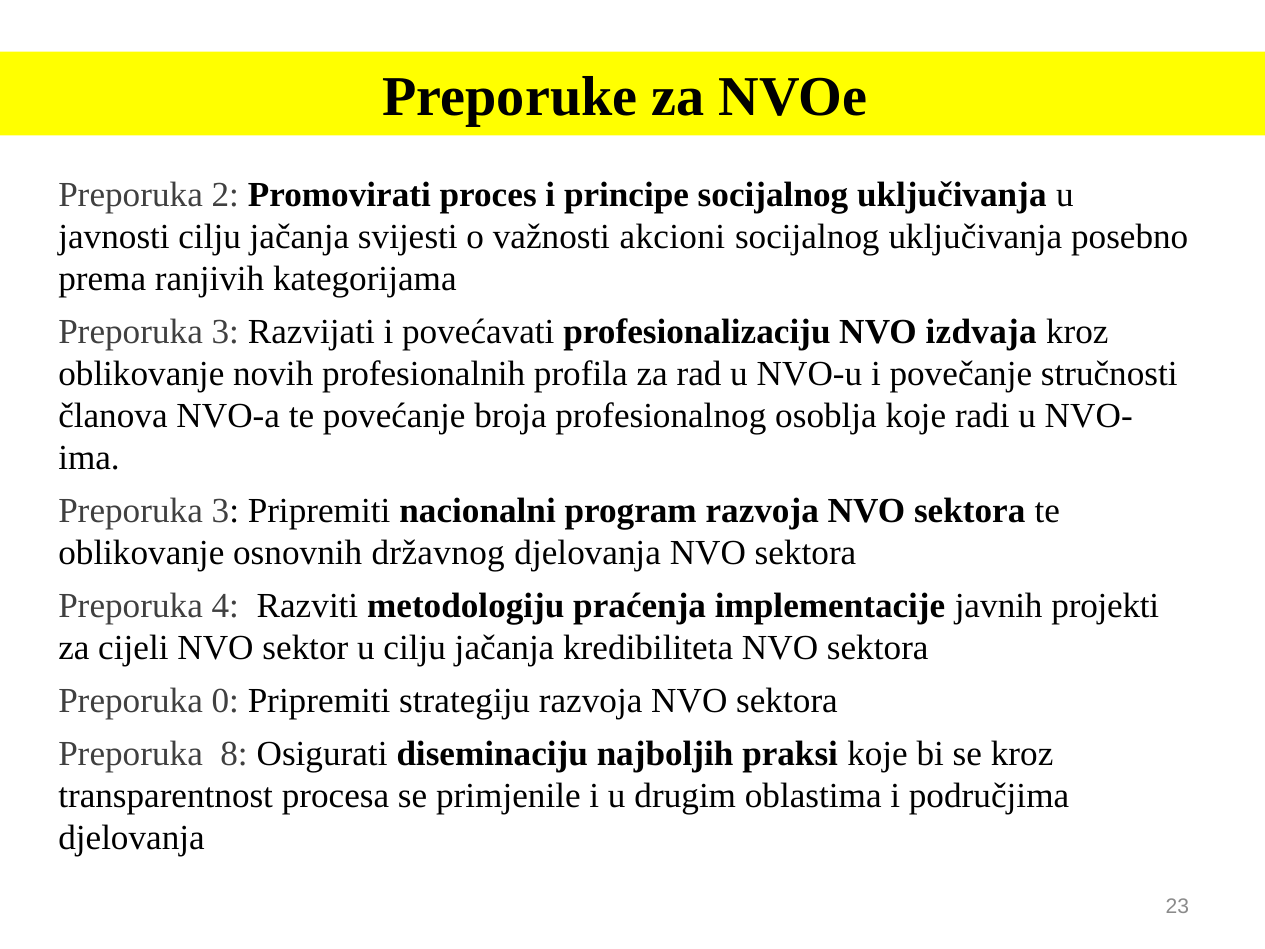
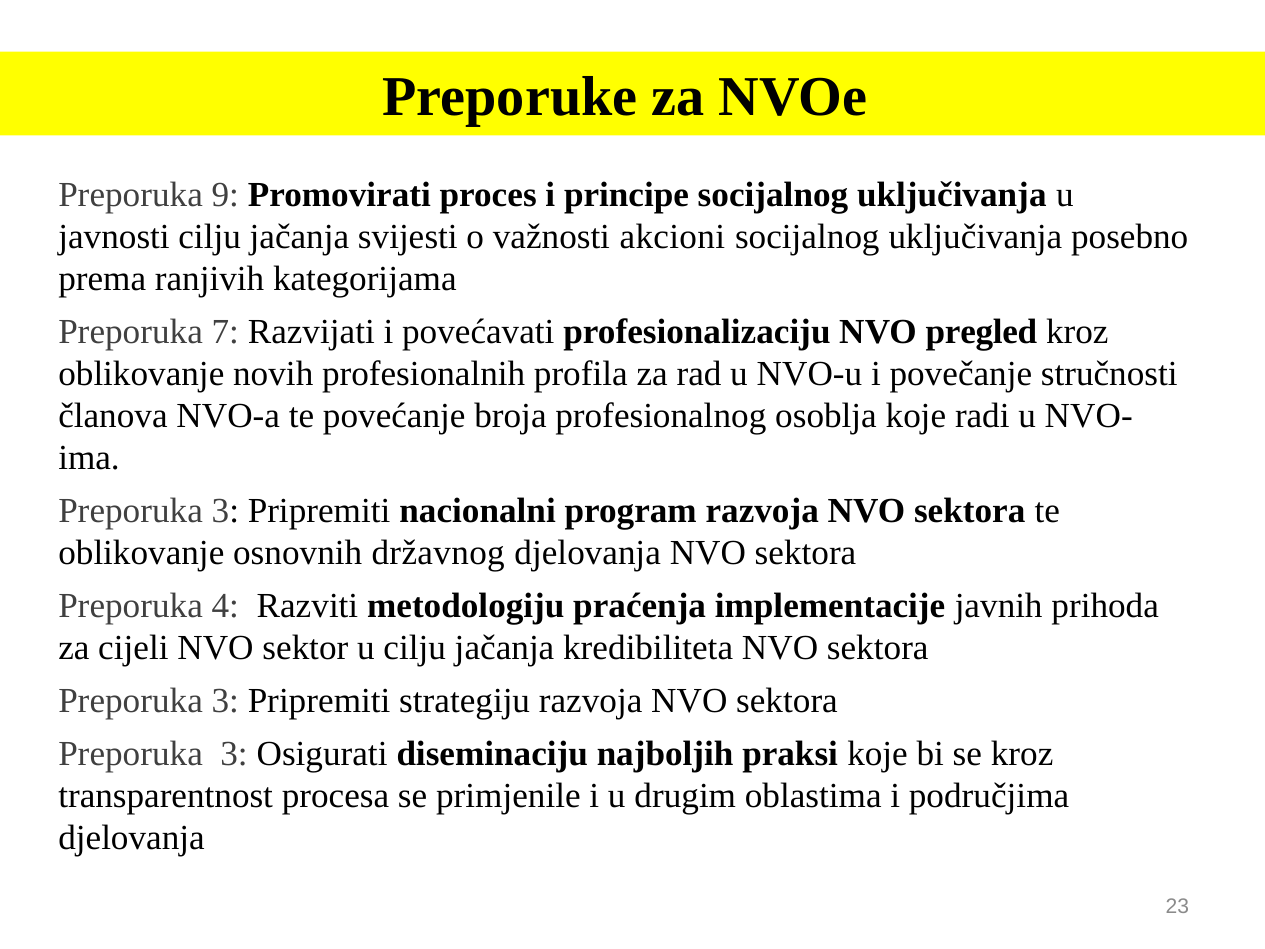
2: 2 -> 9
3 at (225, 331): 3 -> 7
izdvaja: izdvaja -> pregled
projekti: projekti -> prihoda
0 at (225, 701): 0 -> 3
8 at (234, 753): 8 -> 3
